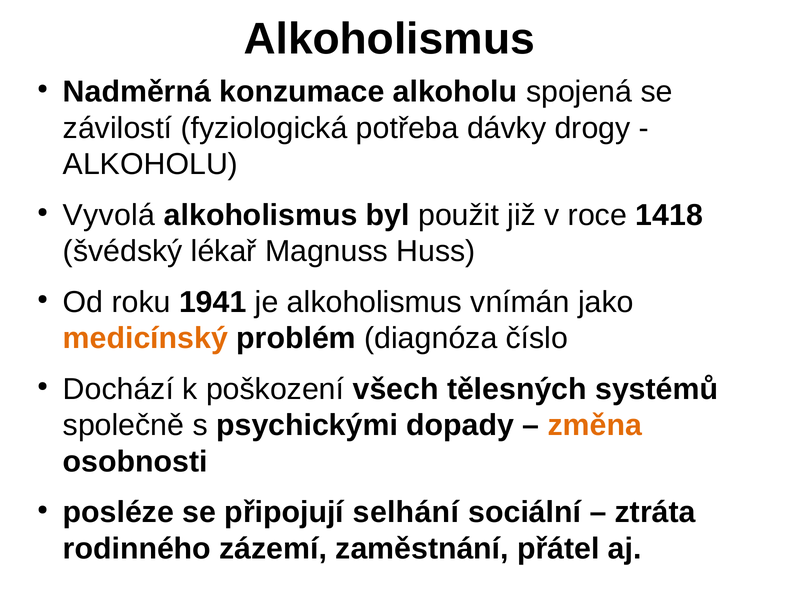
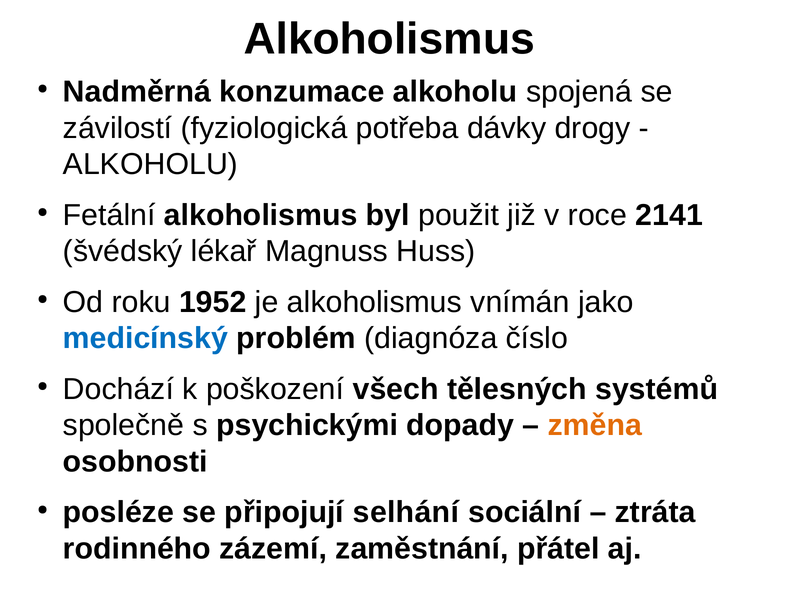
Vyvolá: Vyvolá -> Fetální
1418: 1418 -> 2141
1941: 1941 -> 1952
medicínský colour: orange -> blue
